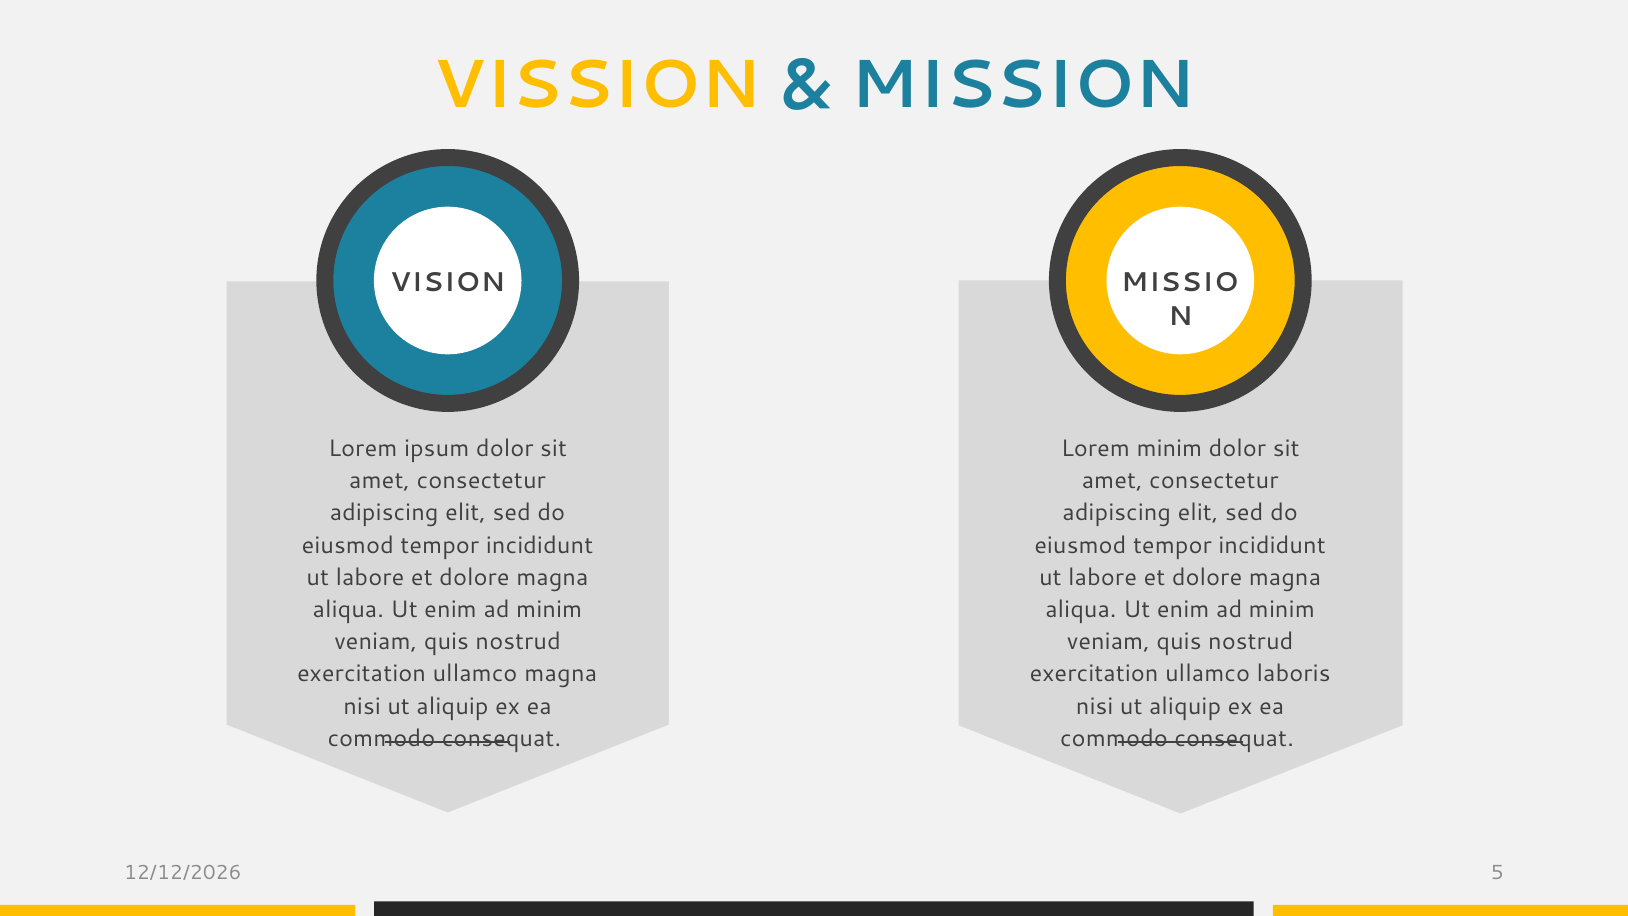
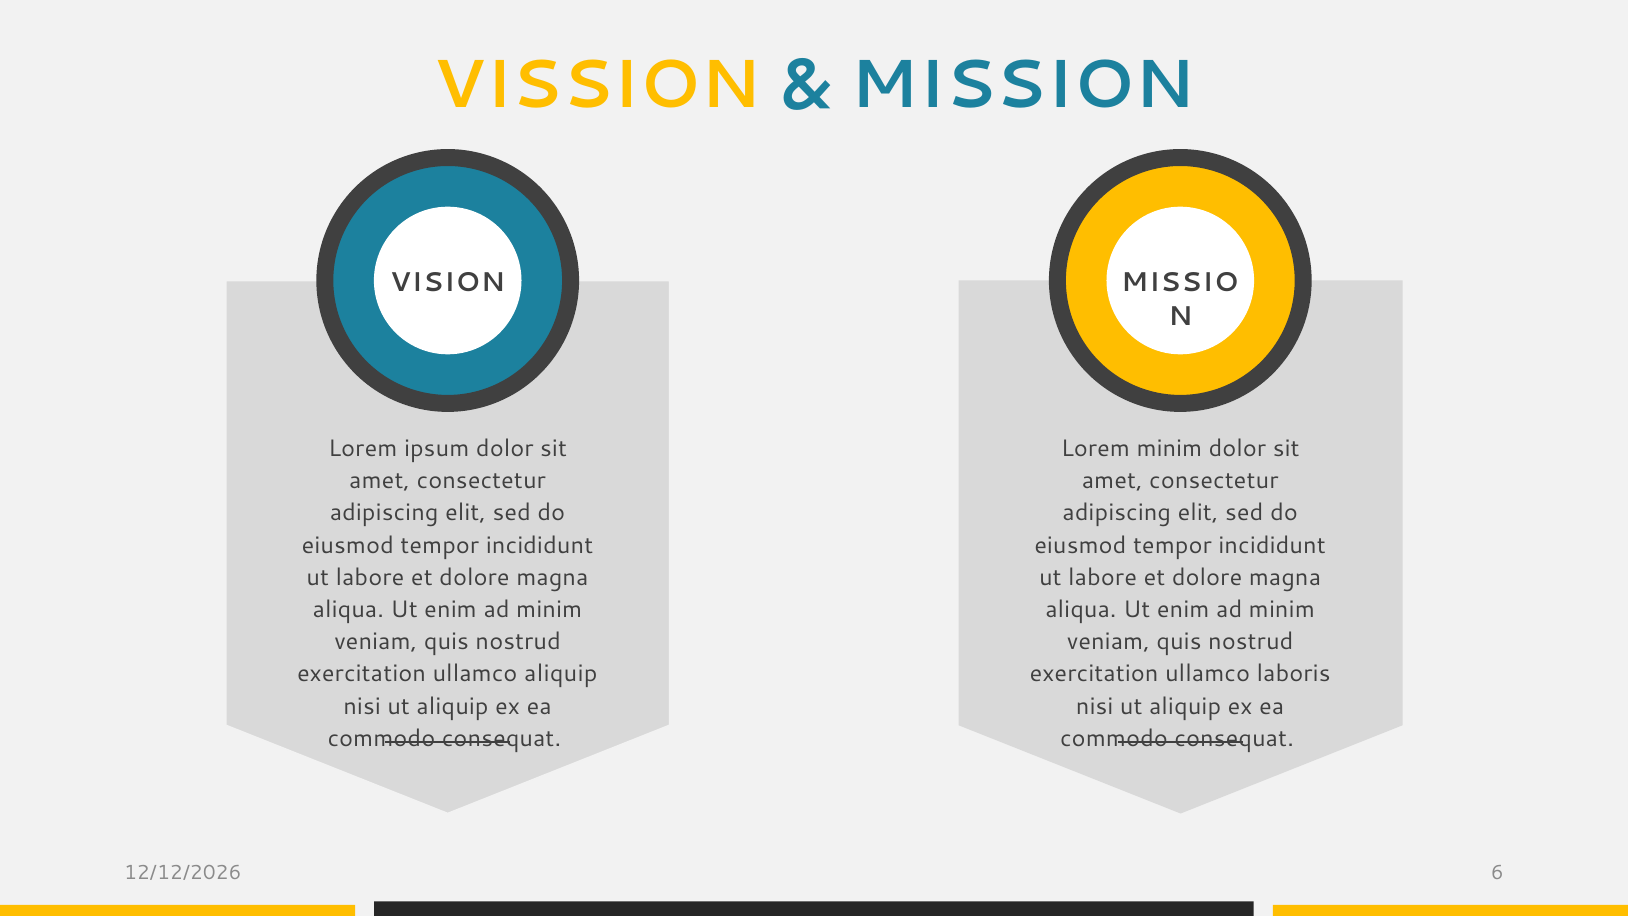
ullamco magna: magna -> aliquip
5: 5 -> 6
